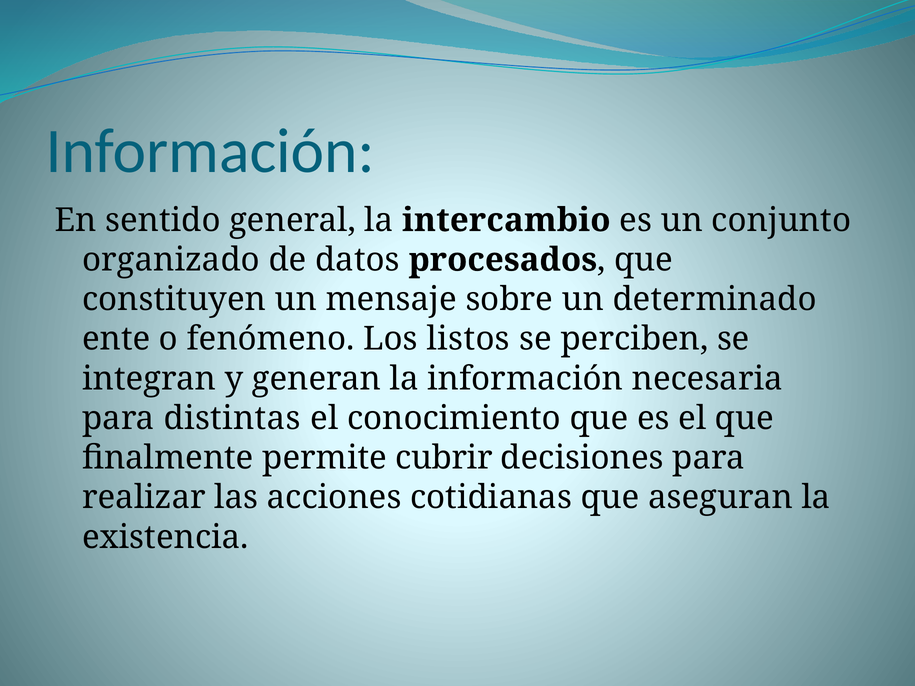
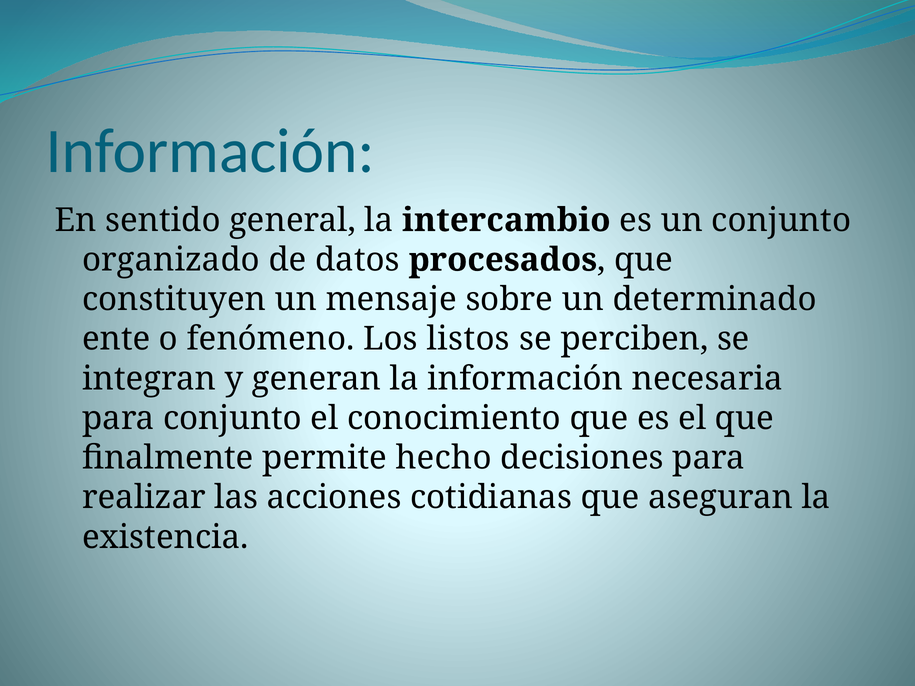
para distintas: distintas -> conjunto
cubrir: cubrir -> hecho
